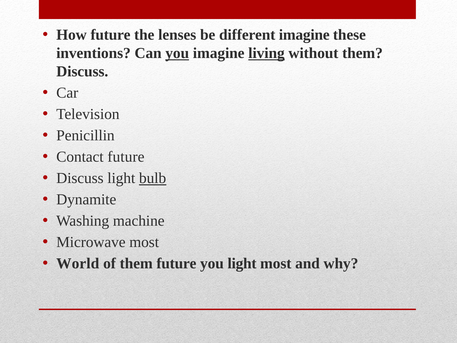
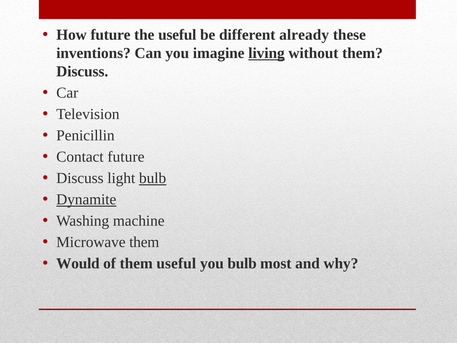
the lenses: lenses -> useful
different imagine: imagine -> already
you at (177, 53) underline: present -> none
Dynamite underline: none -> present
Microwave most: most -> them
World: World -> Would
them future: future -> useful
you light: light -> bulb
